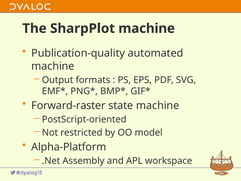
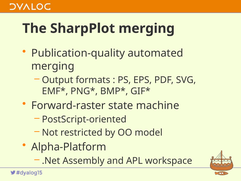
SharpPlot machine: machine -> merging
machine at (53, 66): machine -> merging
